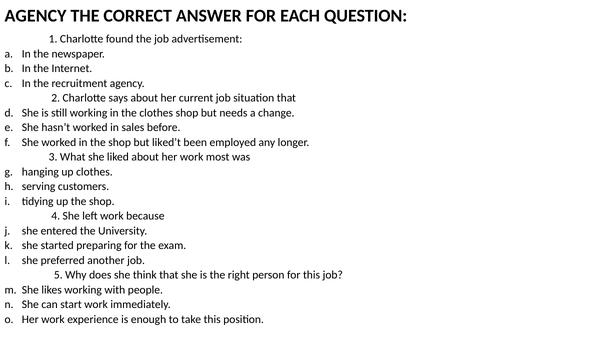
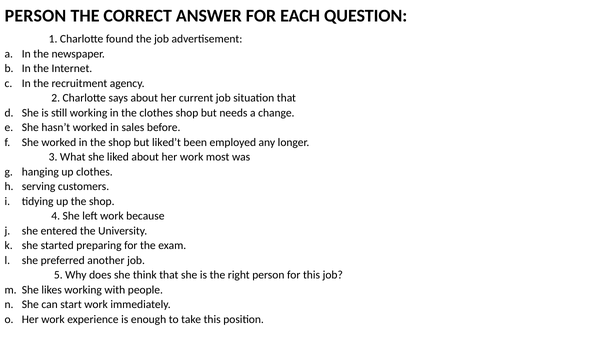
AGENCY at (36, 16): AGENCY -> PERSON
